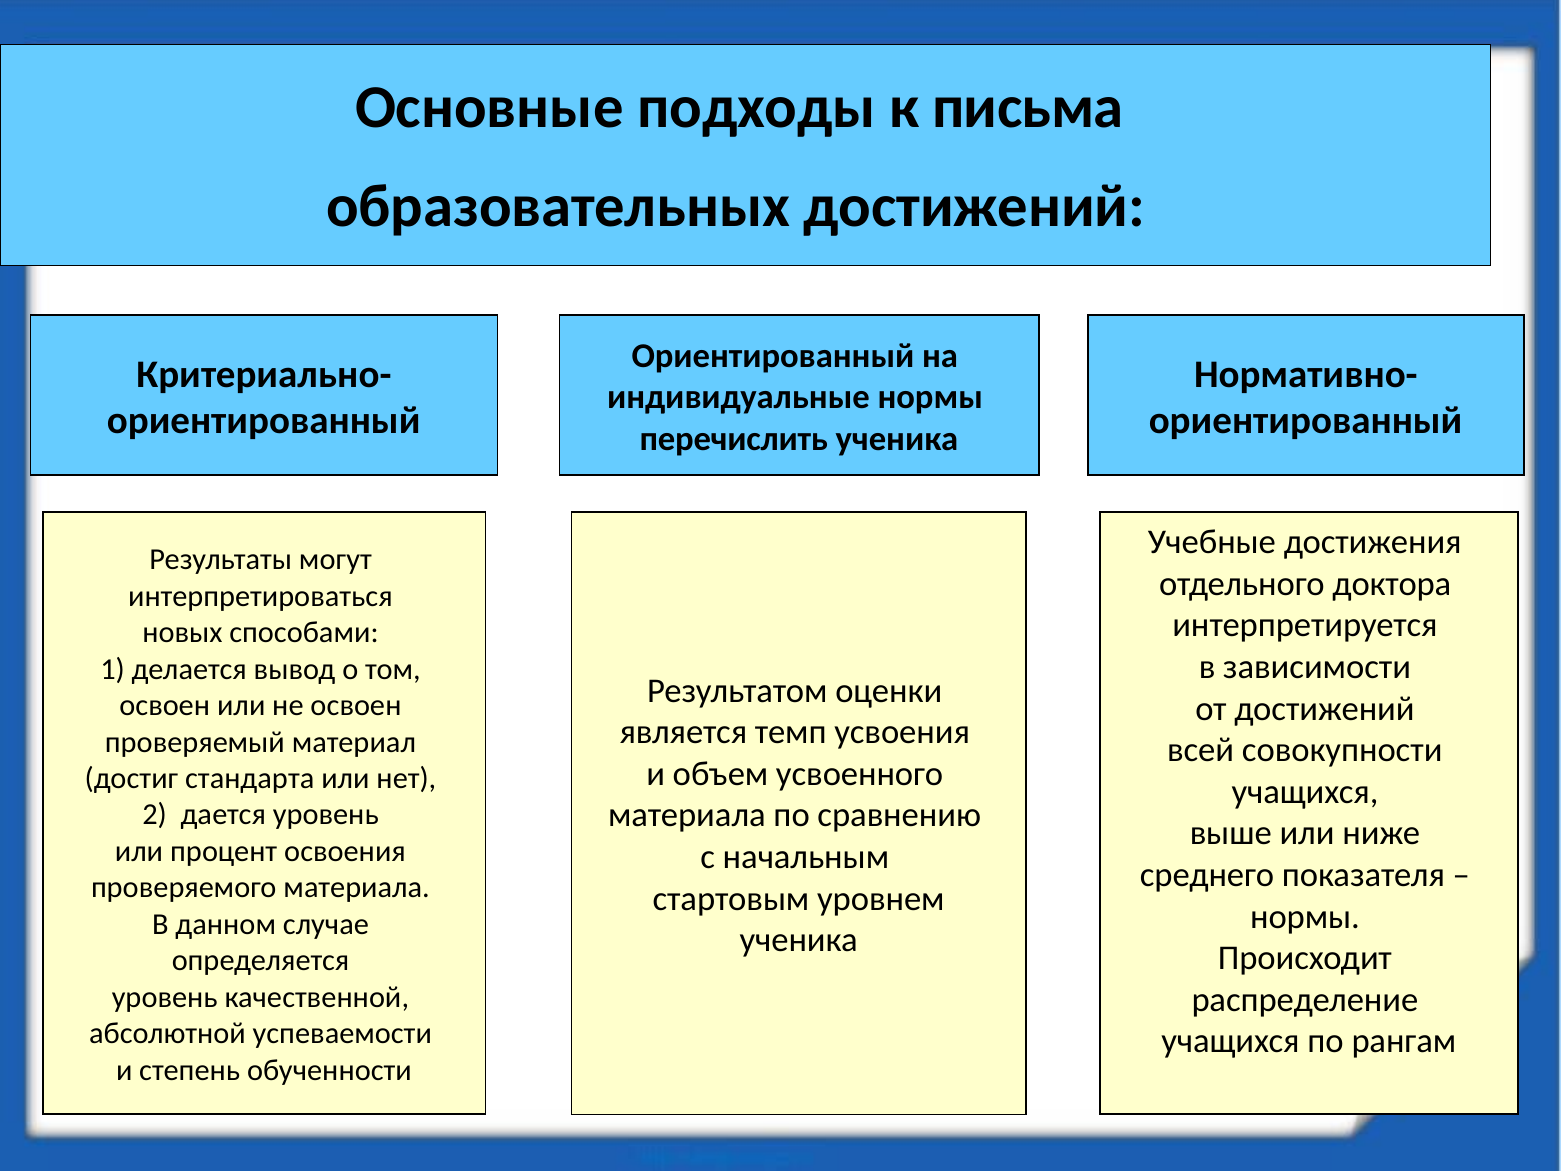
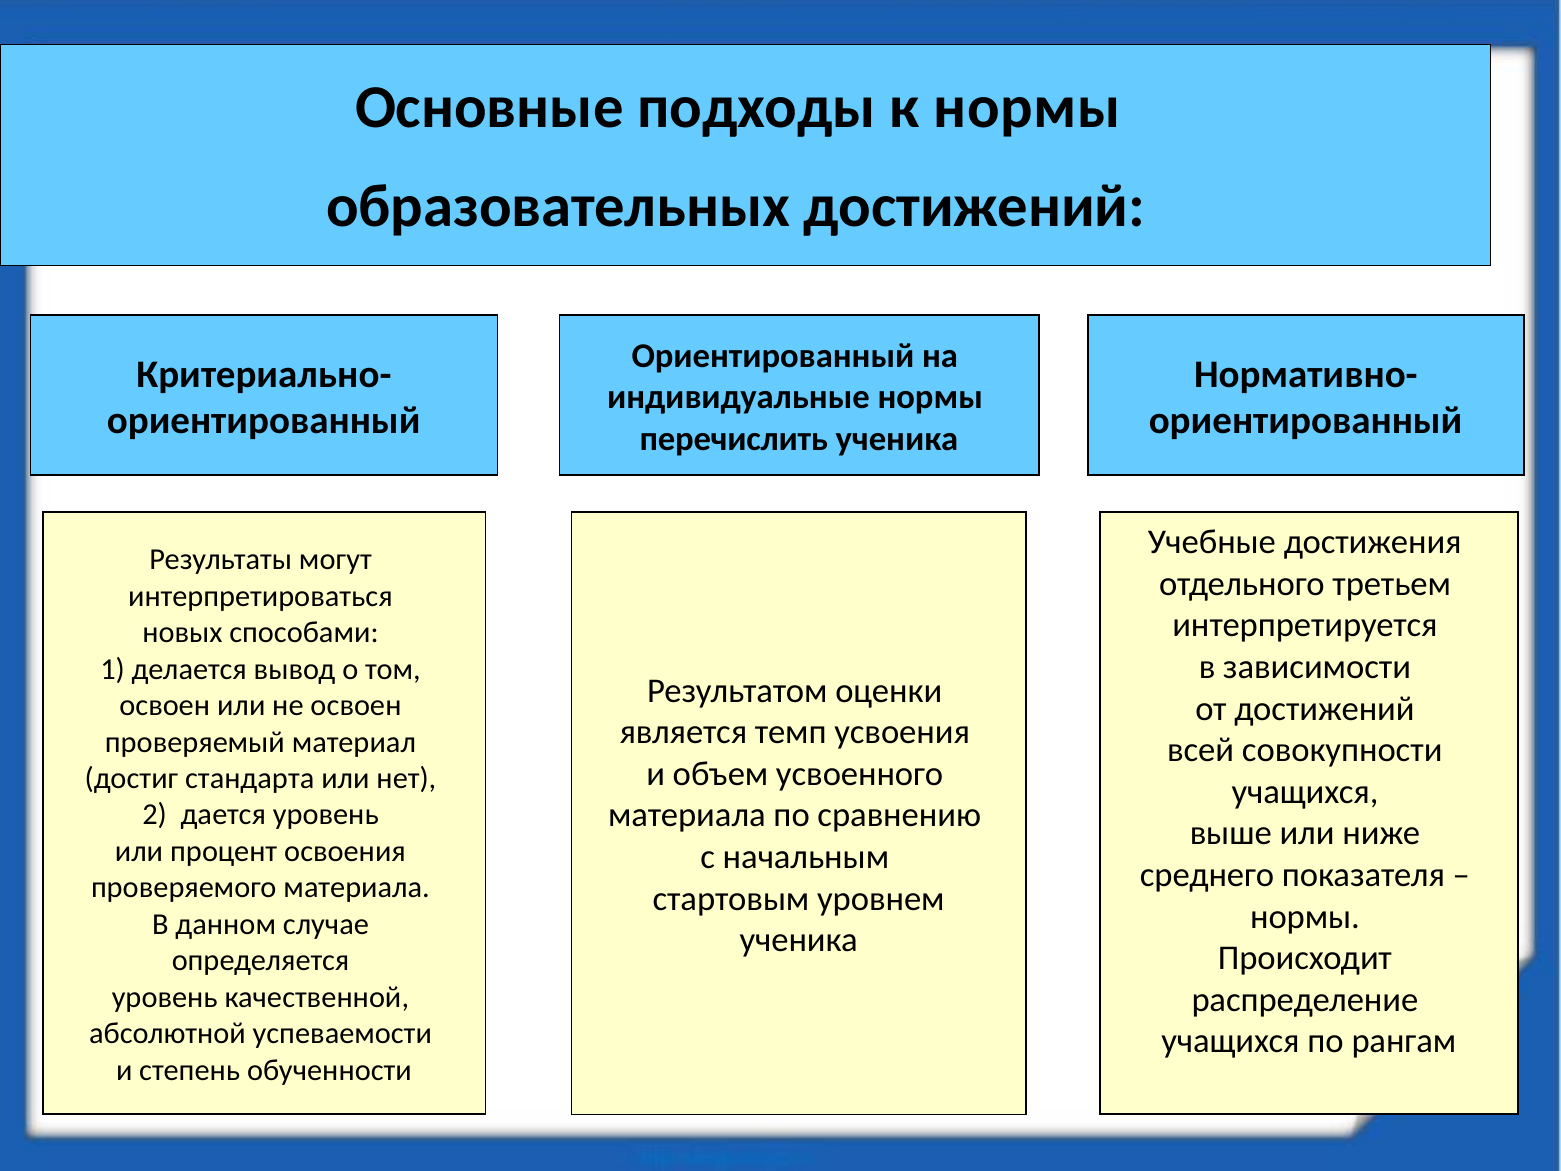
к письма: письма -> нормы
доктора: доктора -> третьем
